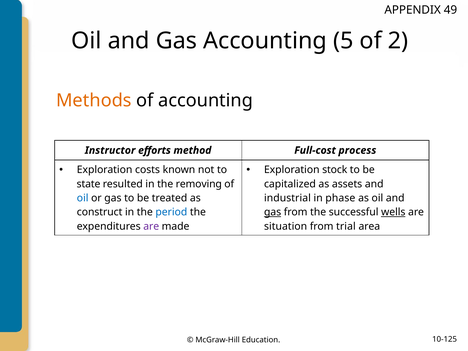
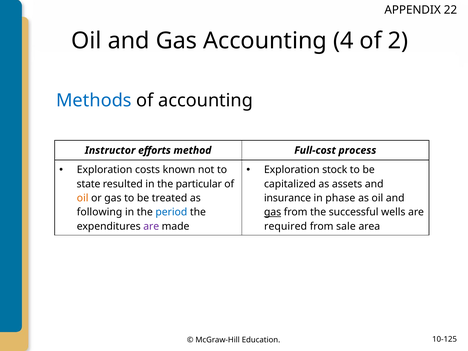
49: 49 -> 22
5: 5 -> 4
Methods colour: orange -> blue
removing: removing -> particular
oil at (83, 198) colour: blue -> orange
industrial: industrial -> insurance
construct: construct -> following
wells underline: present -> none
situation: situation -> required
trial: trial -> sale
